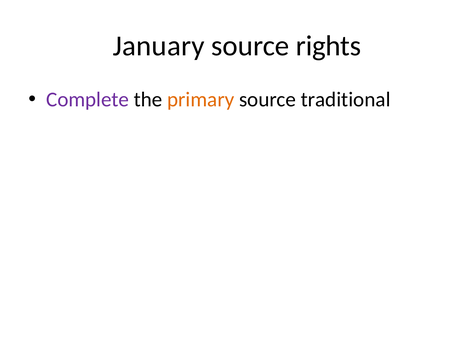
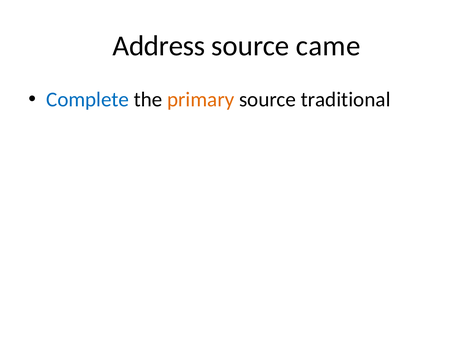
January: January -> Address
rights: rights -> came
Complete colour: purple -> blue
